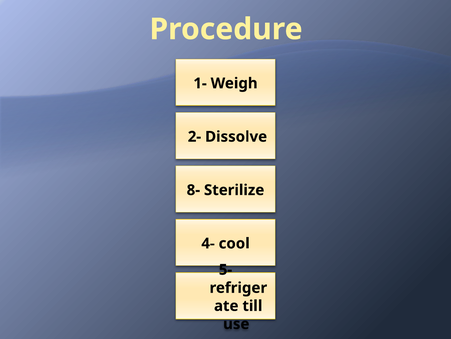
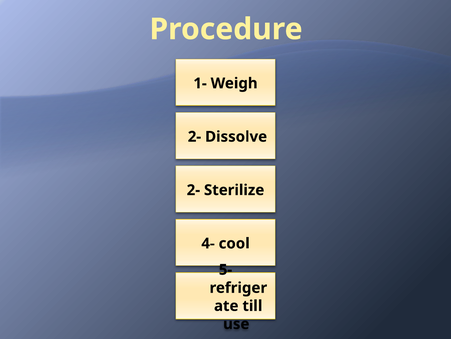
8- at (193, 190): 8- -> 2-
